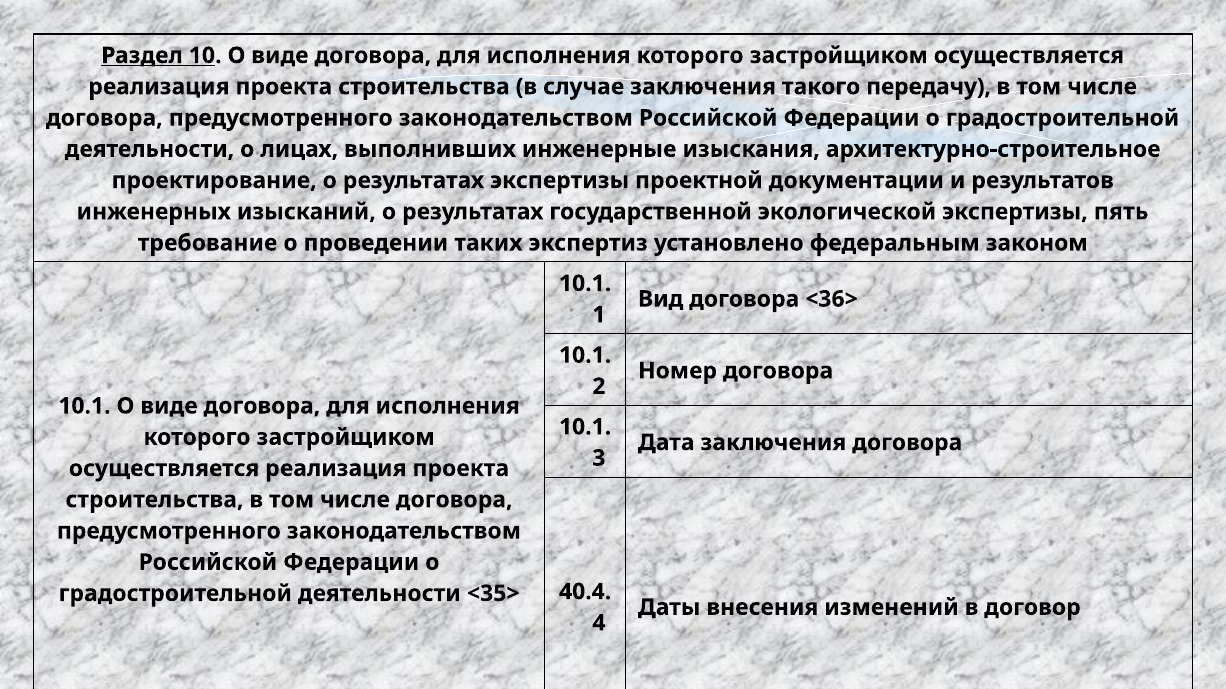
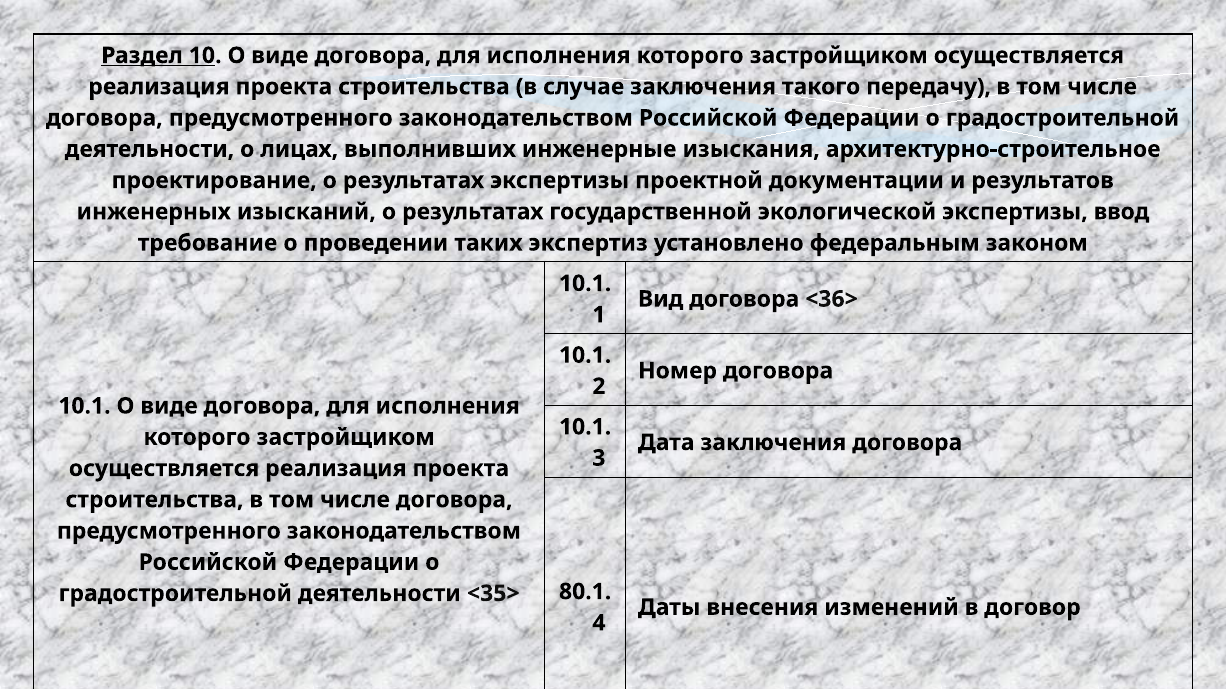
пять: пять -> ввод
40.4: 40.4 -> 80.1
